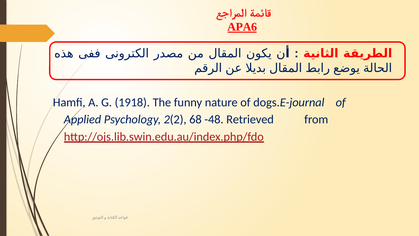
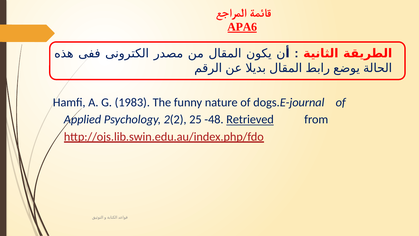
1918: 1918 -> 1983
68: 68 -> 25
Retrieved underline: none -> present
